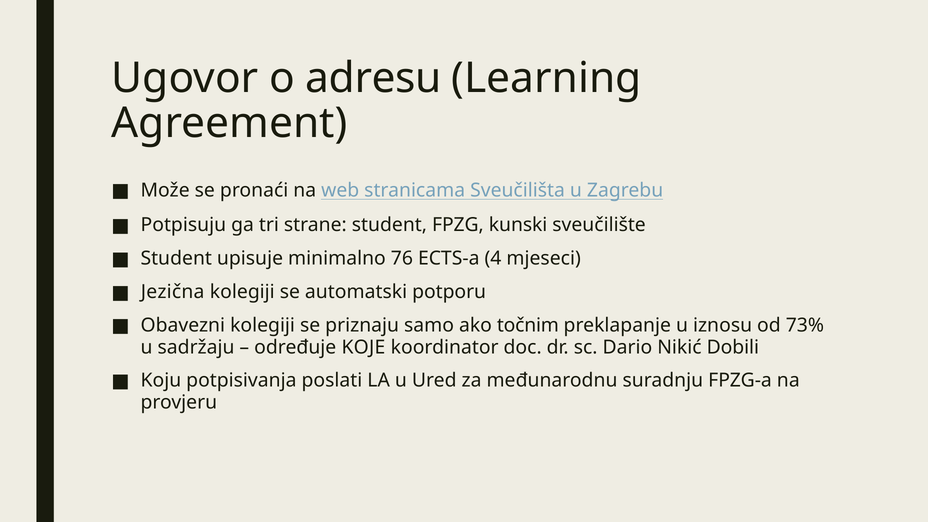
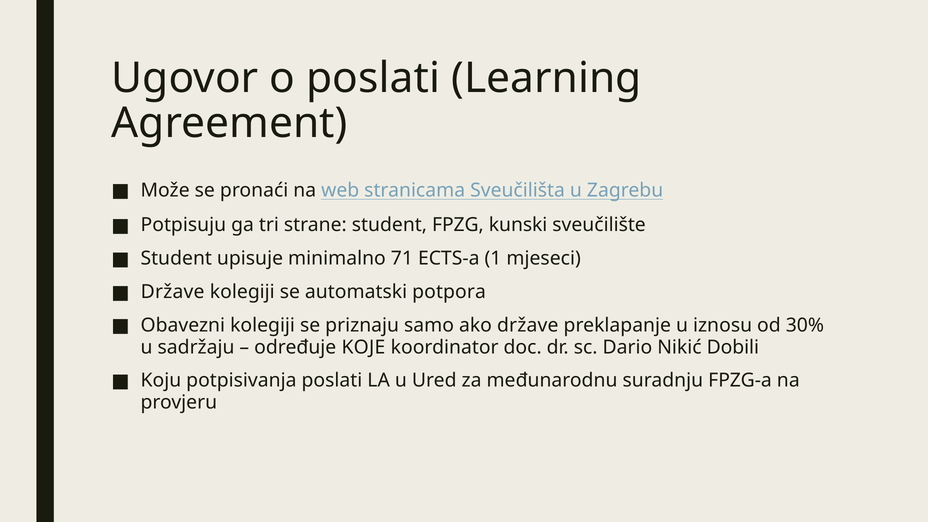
o adresu: adresu -> poslati
76: 76 -> 71
4: 4 -> 1
Jezična at (173, 292): Jezična -> Države
potporu: potporu -> potpora
ako točnim: točnim -> države
73%: 73% -> 30%
